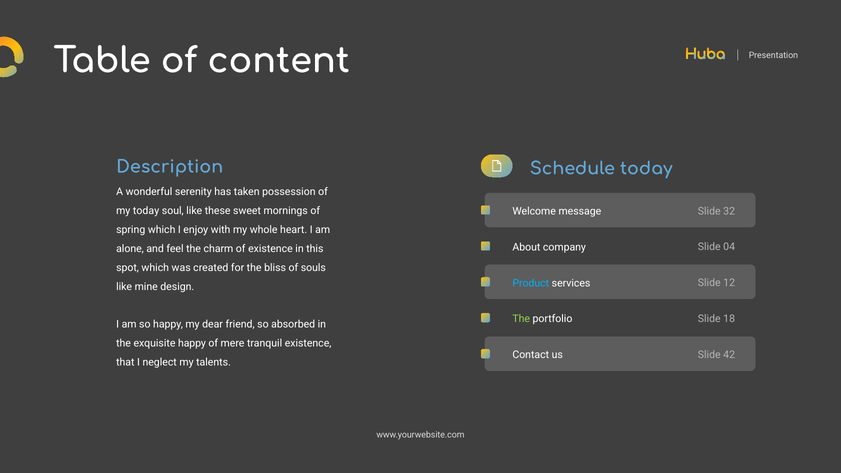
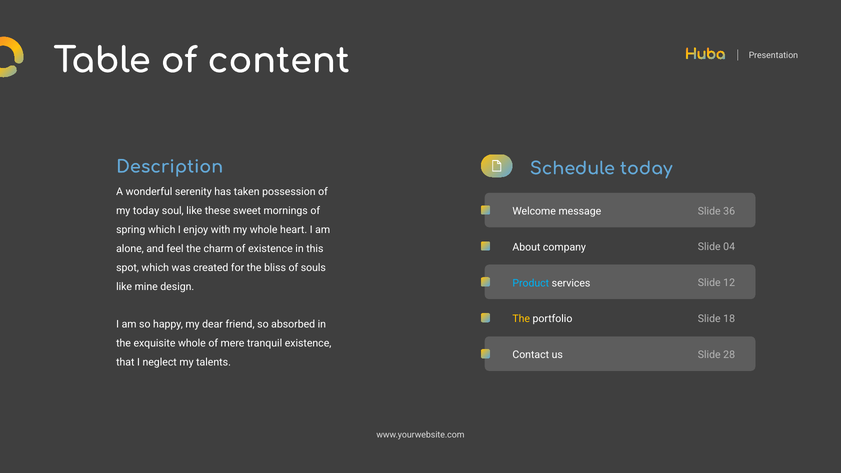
32: 32 -> 36
The at (521, 319) colour: light green -> yellow
exquisite happy: happy -> whole
42: 42 -> 28
